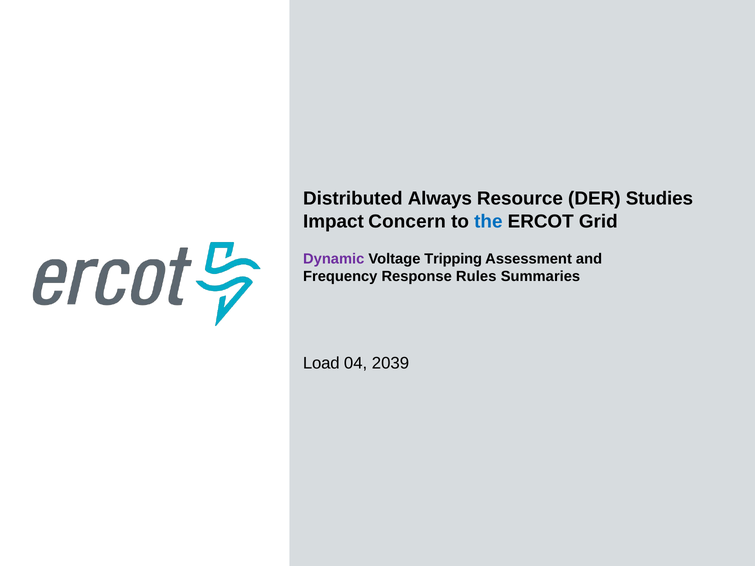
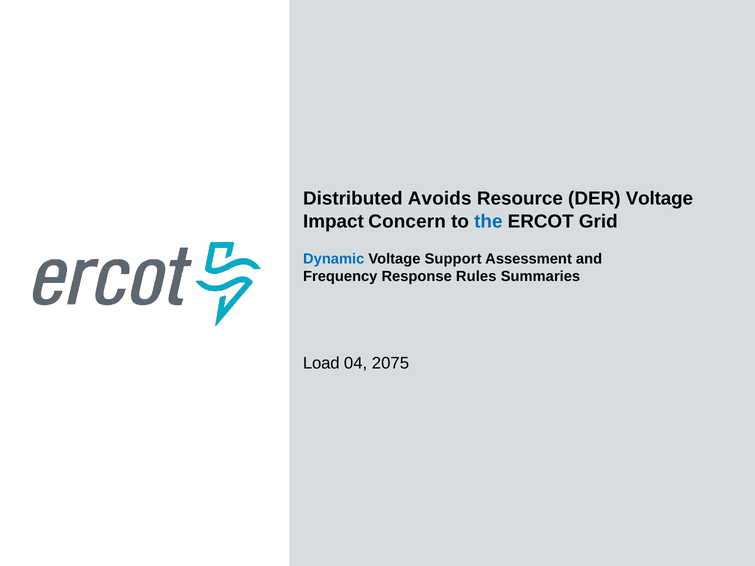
Always: Always -> Avoids
DER Studies: Studies -> Voltage
Dynamic colour: purple -> blue
Tripping: Tripping -> Support
2039: 2039 -> 2075
